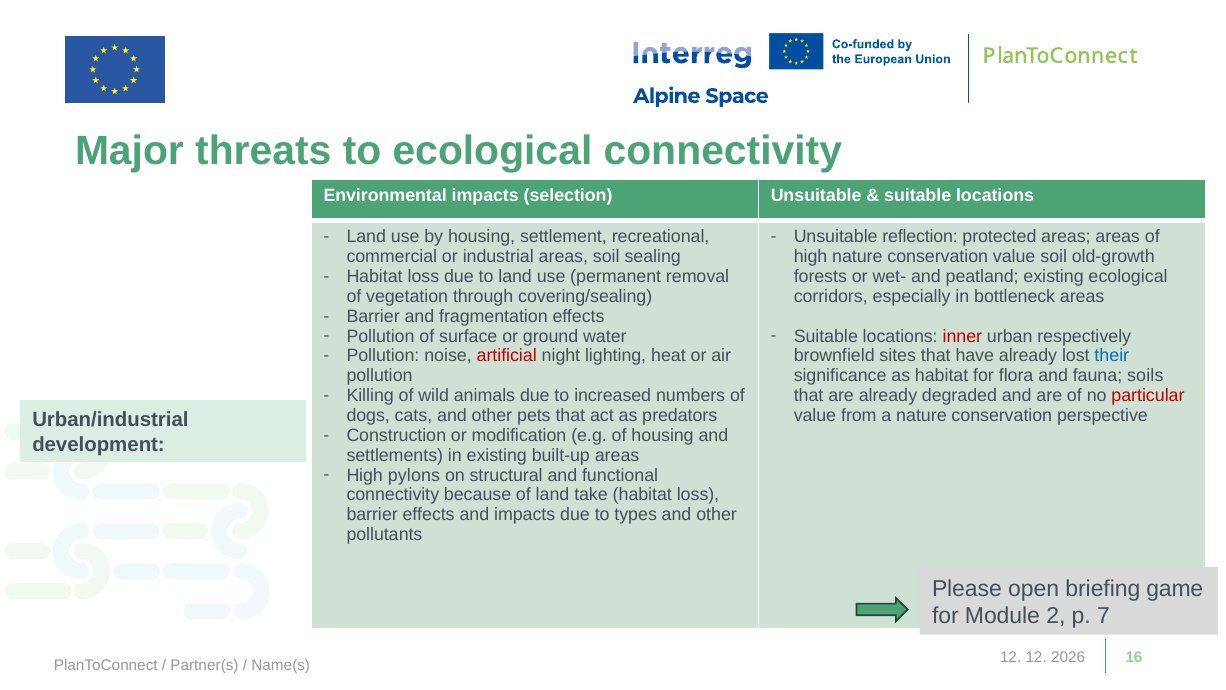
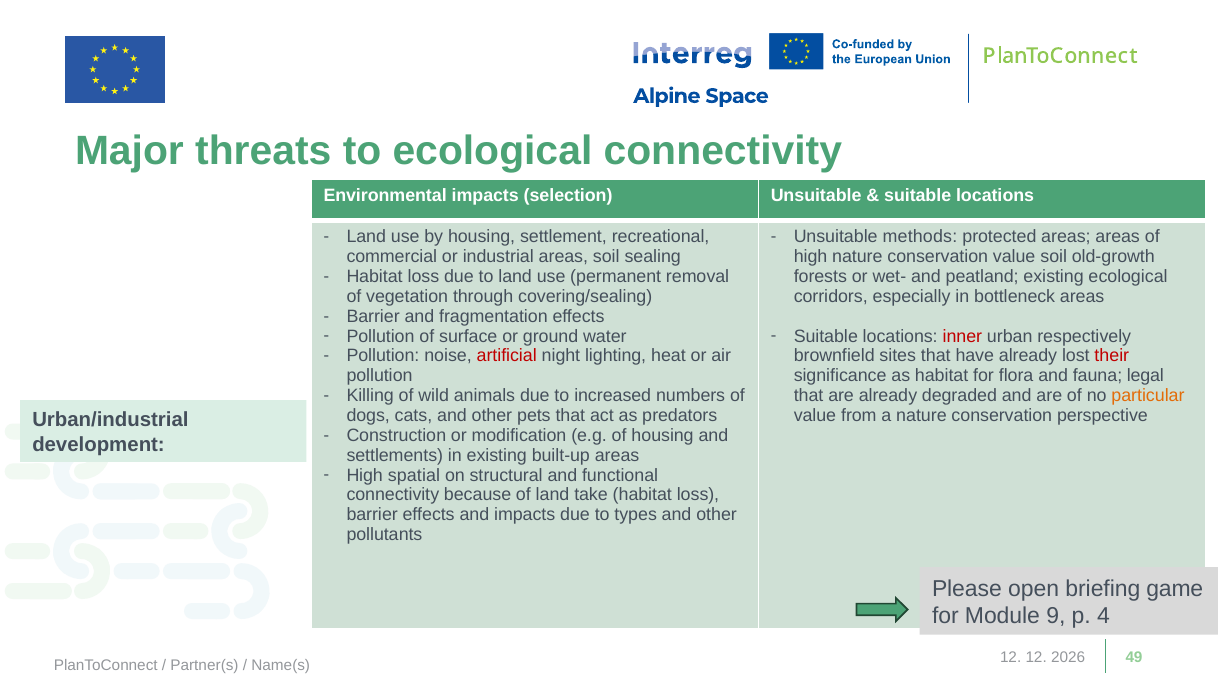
reflection: reflection -> methods
their colour: blue -> red
soils: soils -> legal
particular colour: red -> orange
pylons: pylons -> spatial
2: 2 -> 9
7: 7 -> 4
16: 16 -> 49
